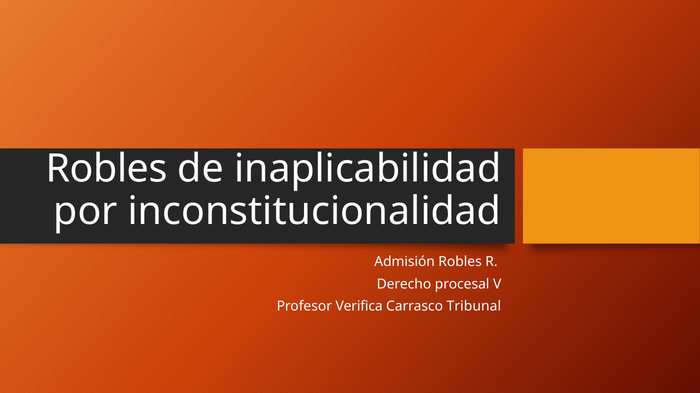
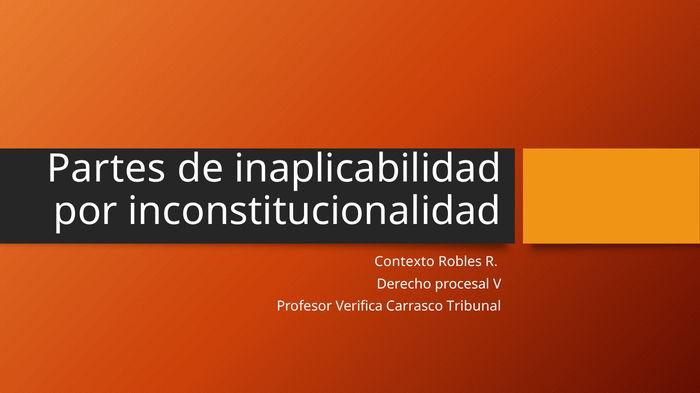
Robles at (107, 169): Robles -> Partes
Admisión: Admisión -> Contexto
